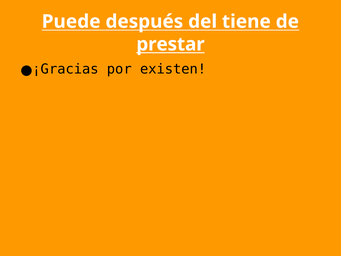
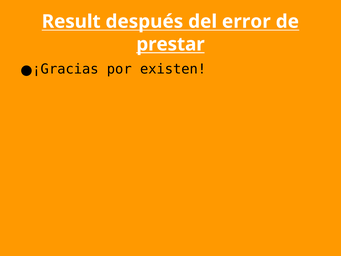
Puede: Puede -> Result
tiene: tiene -> error
